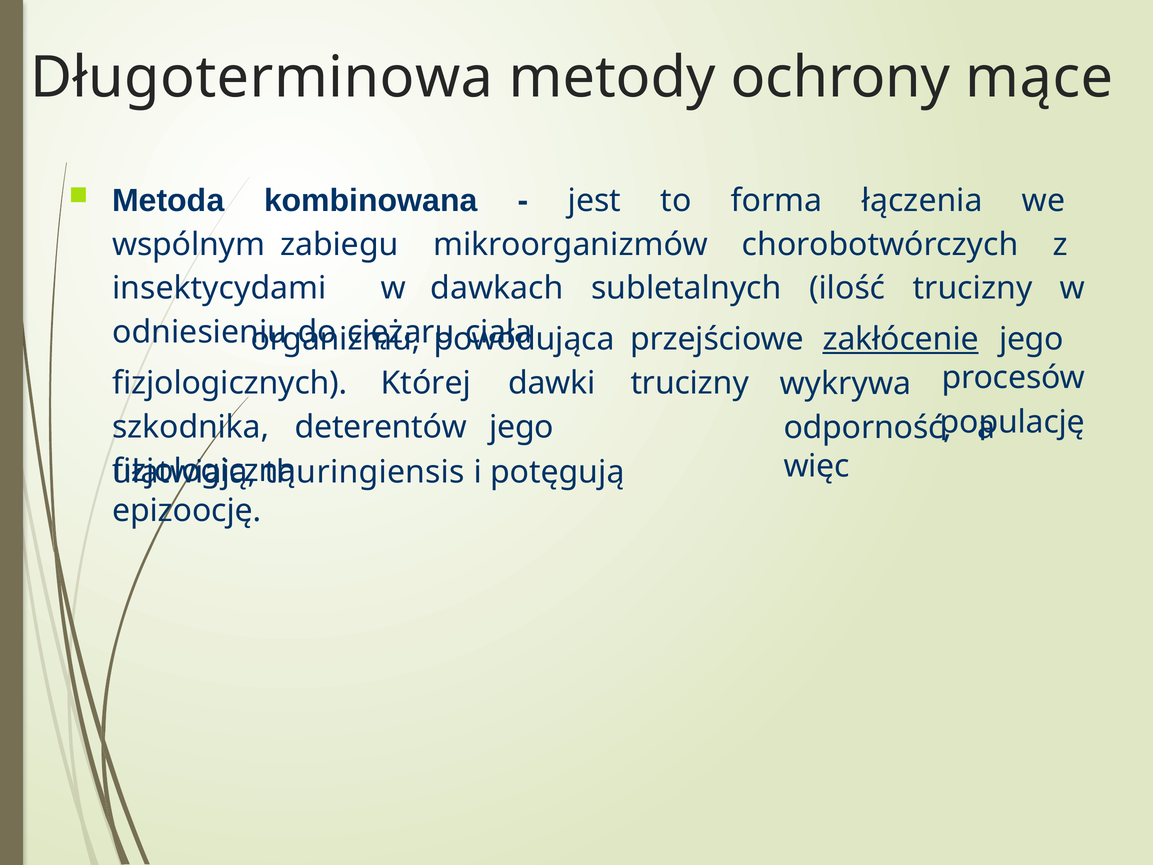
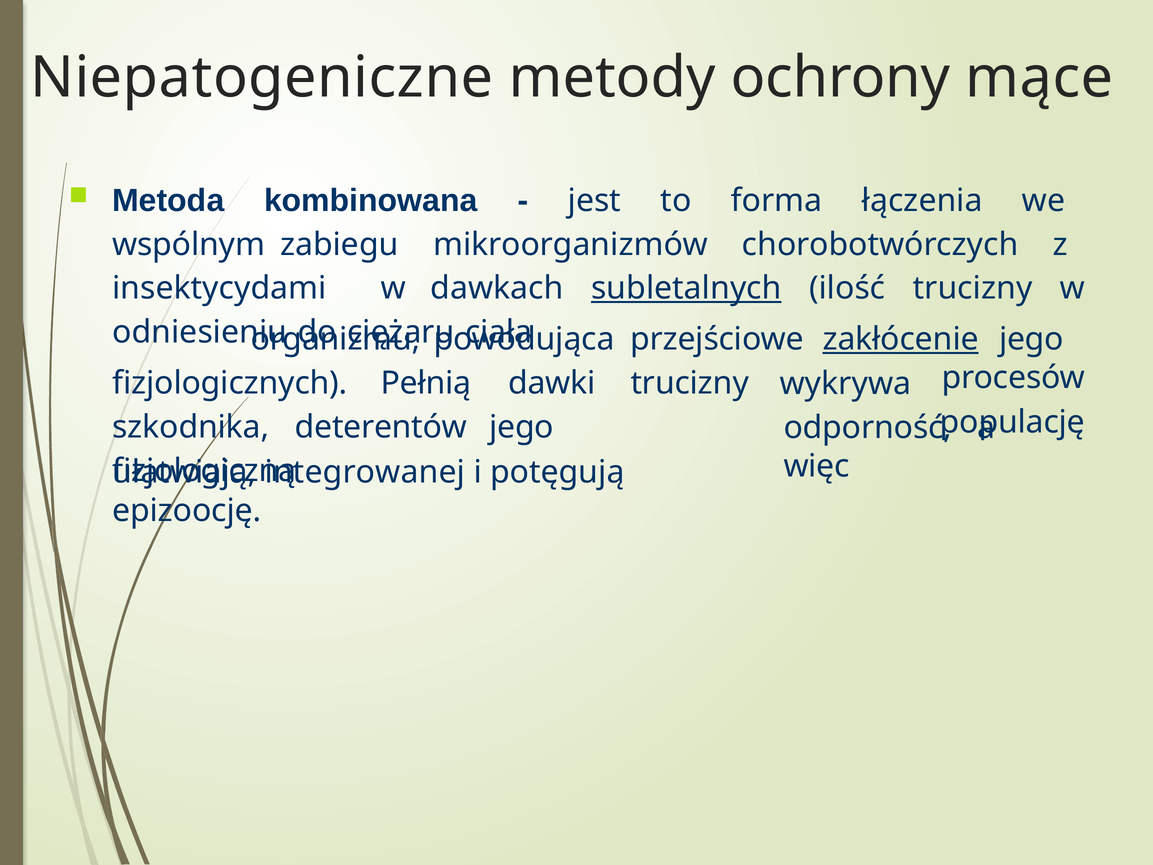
Długoterminowa: Długoterminowa -> Niepatogeniczne
subletalnych underline: none -> present
Której: Której -> Pełnią
thuringiensis: thuringiensis -> integrowanej
